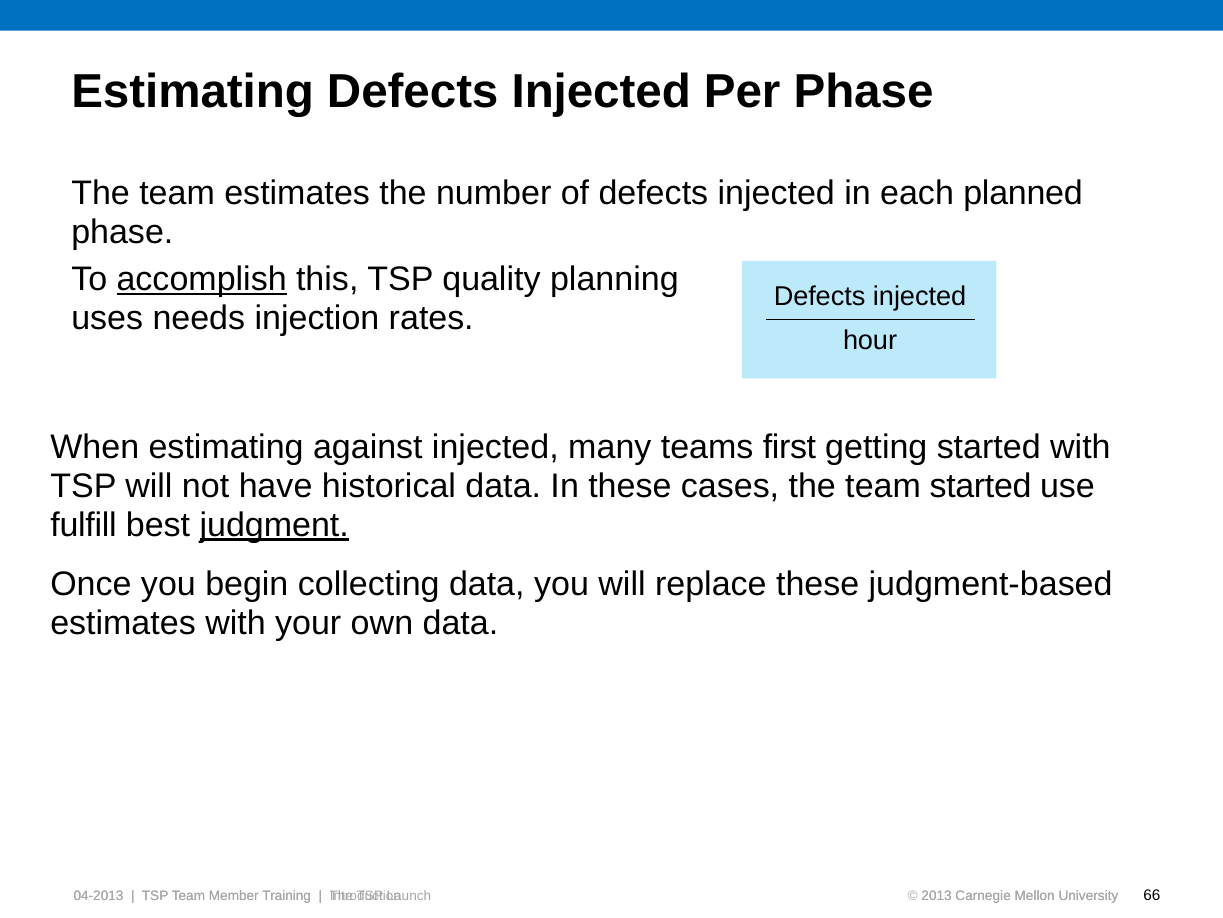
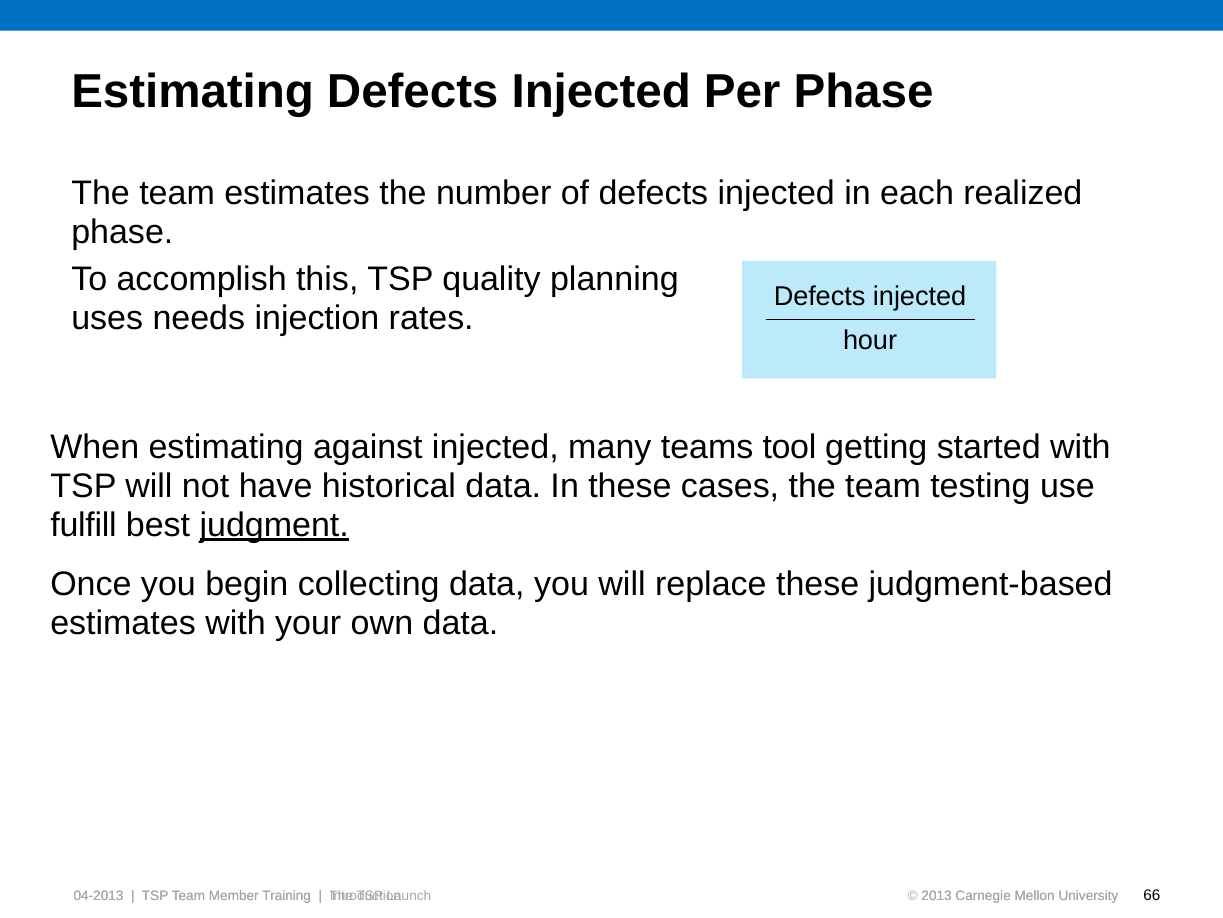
planned: planned -> realized
accomplish underline: present -> none
first: first -> tool
team started: started -> testing
